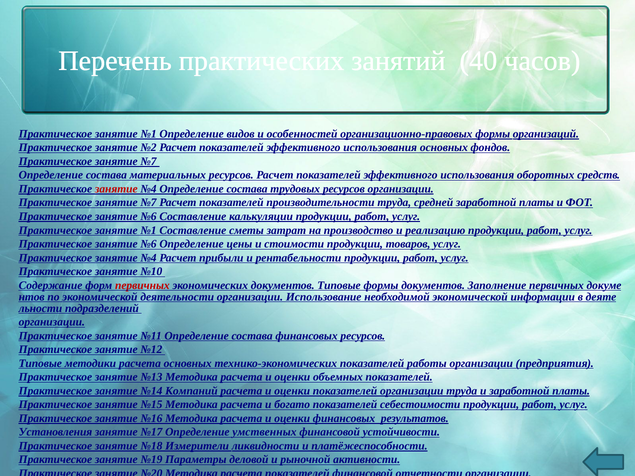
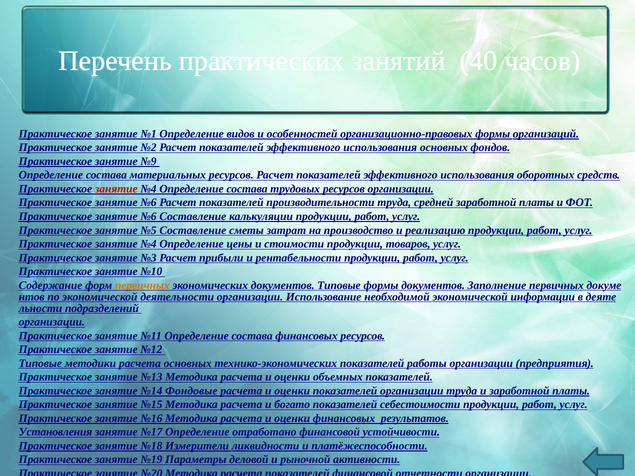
№7 at (149, 161): №7 -> №9
№7 at (149, 203): №7 -> №6
№1 at (149, 230): №1 -> №5
№6 at (149, 244): №6 -> №4
№4 at (149, 258): №4 -> №3
первичных at (142, 285) colour: red -> orange
Компаний: Компаний -> Фондовые
умственных: умственных -> отработано
